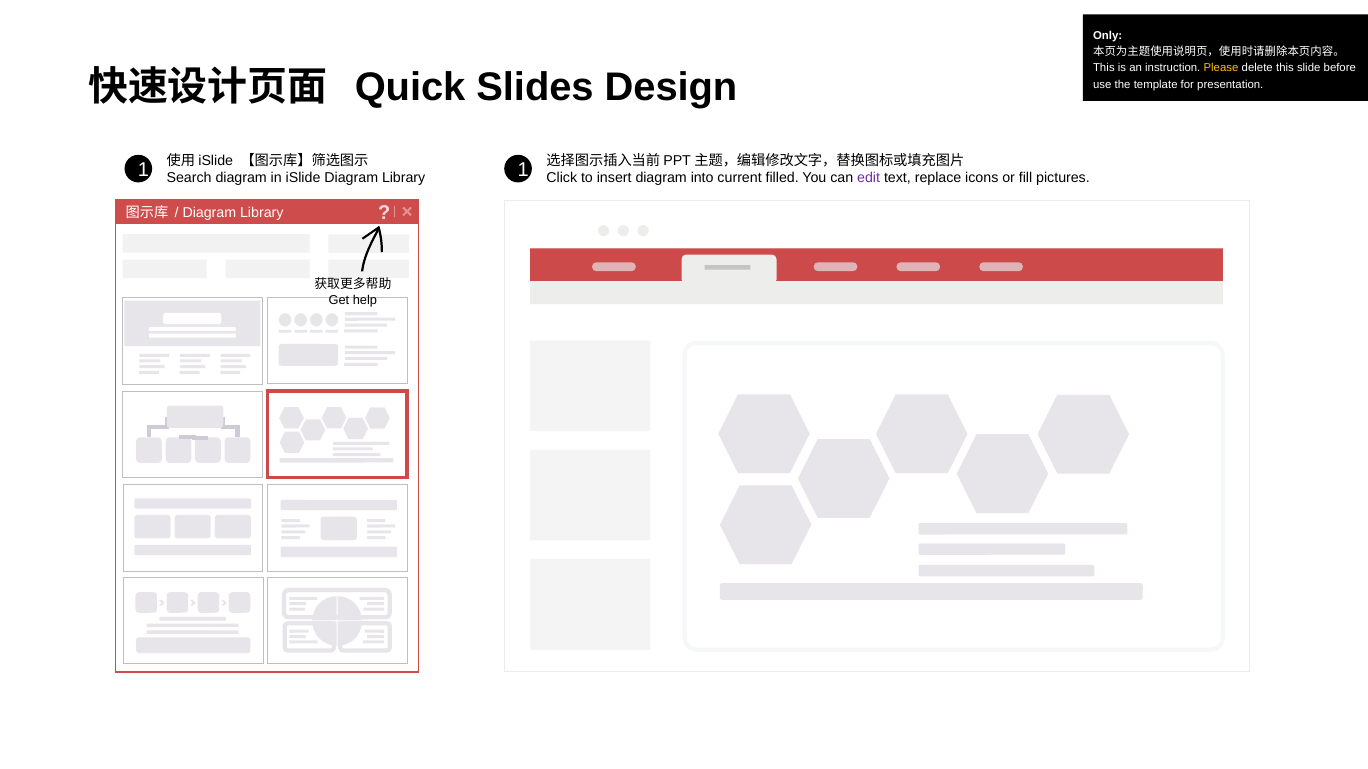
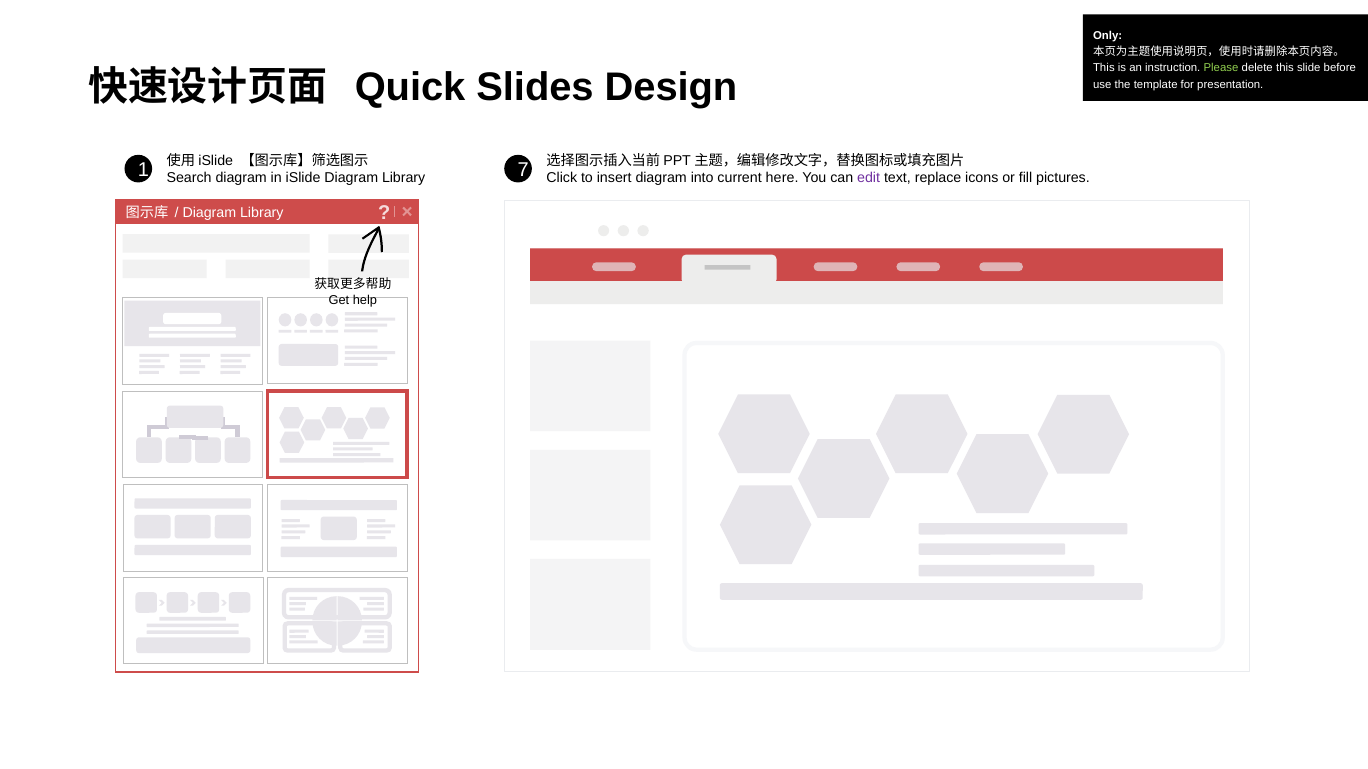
Please colour: yellow -> light green
1 1: 1 -> 7
filled: filled -> here
